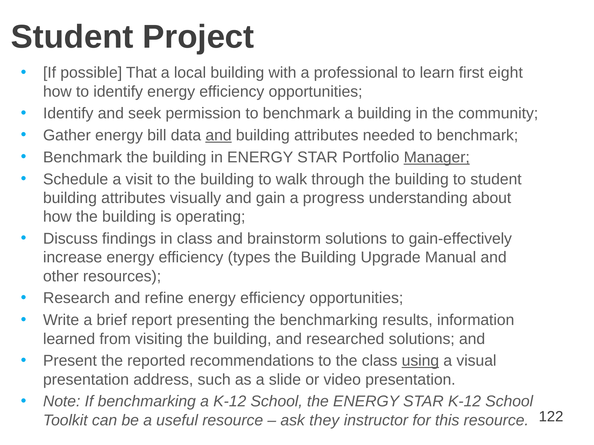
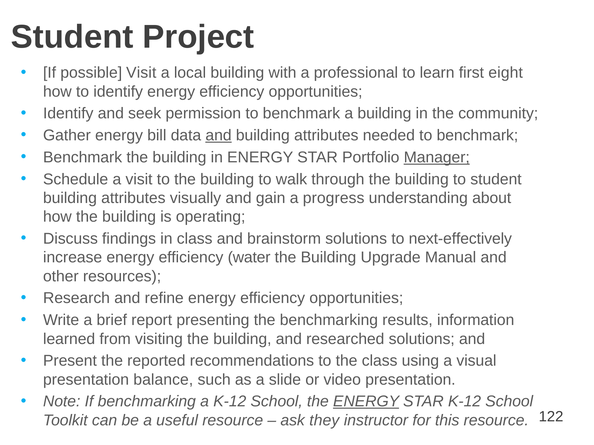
possible That: That -> Visit
gain-effectively: gain-effectively -> next-effectively
types: types -> water
using underline: present -> none
address: address -> balance
ENERGY at (366, 402) underline: none -> present
